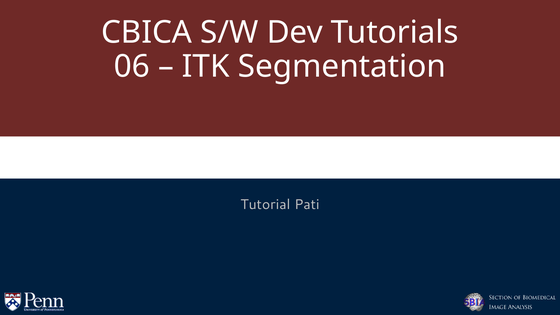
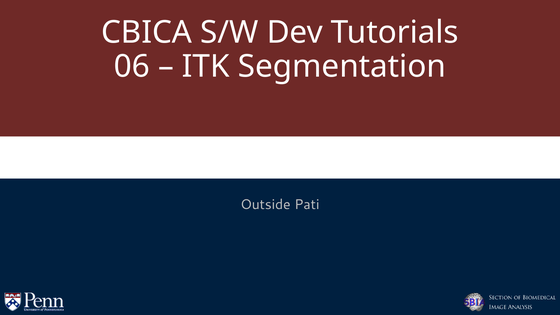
Tutorial: Tutorial -> Outside
